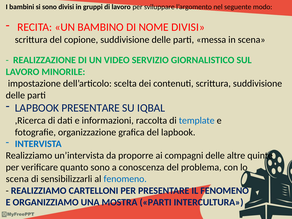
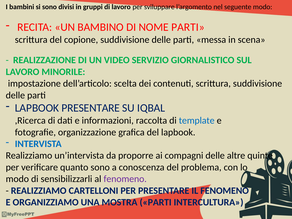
NOME DIVISI: DIVISI -> PARTI
scena at (17, 179): scena -> modo
fenomeno at (125, 179) colour: blue -> purple
